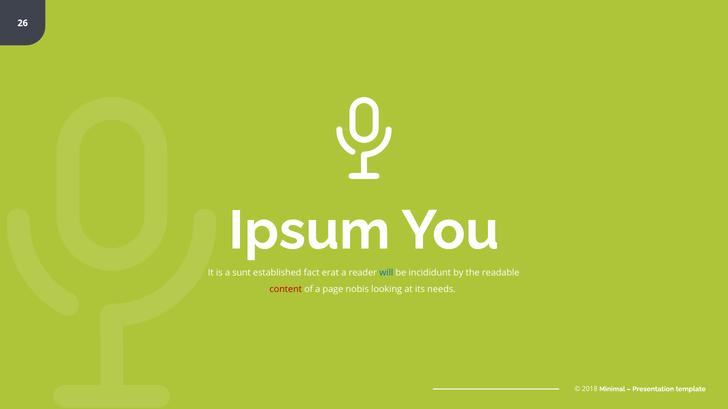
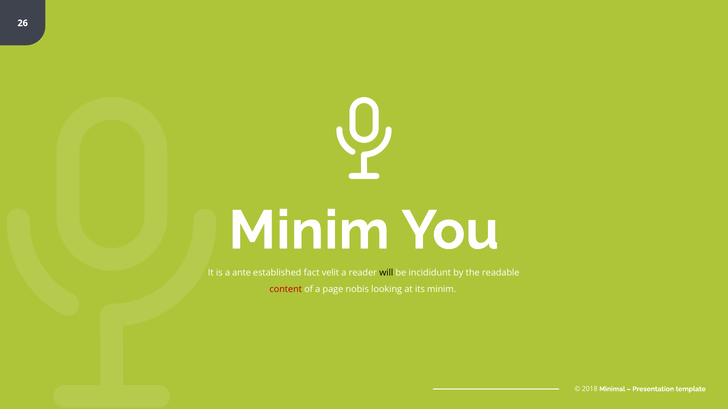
Ipsum at (309, 231): Ipsum -> Minim
sunt: sunt -> ante
erat: erat -> velit
will colour: blue -> black
its needs: needs -> minim
